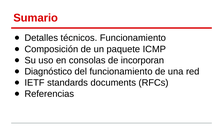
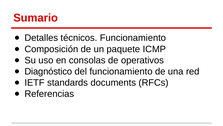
incorporan: incorporan -> operativos
